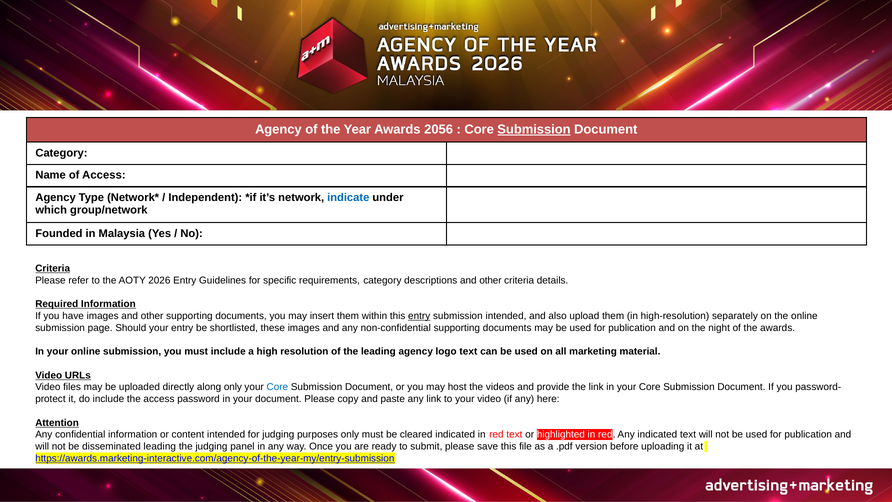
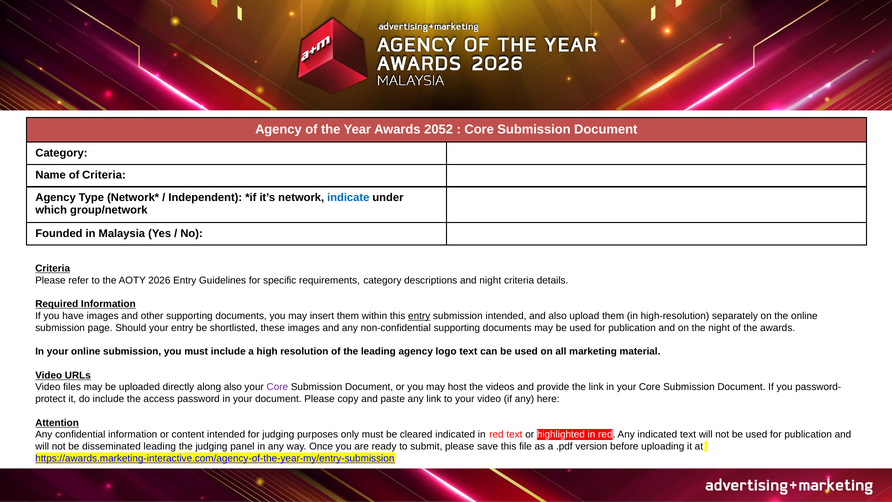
2056: 2056 -> 2052
Submission at (534, 129) underline: present -> none
of Access: Access -> Criteria
descriptions and other: other -> night
along only: only -> also
Core at (277, 387) colour: blue -> purple
